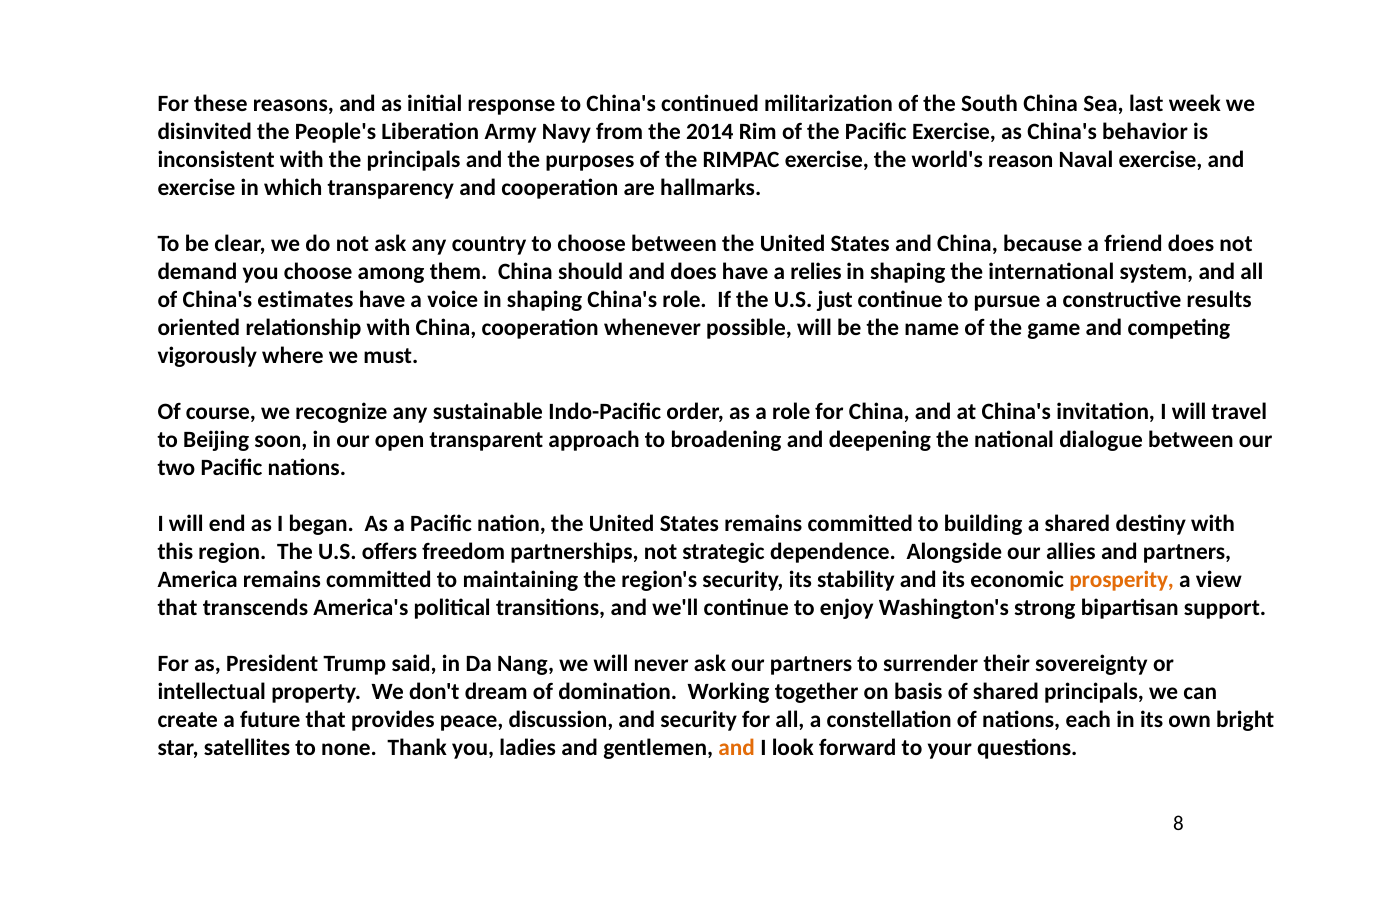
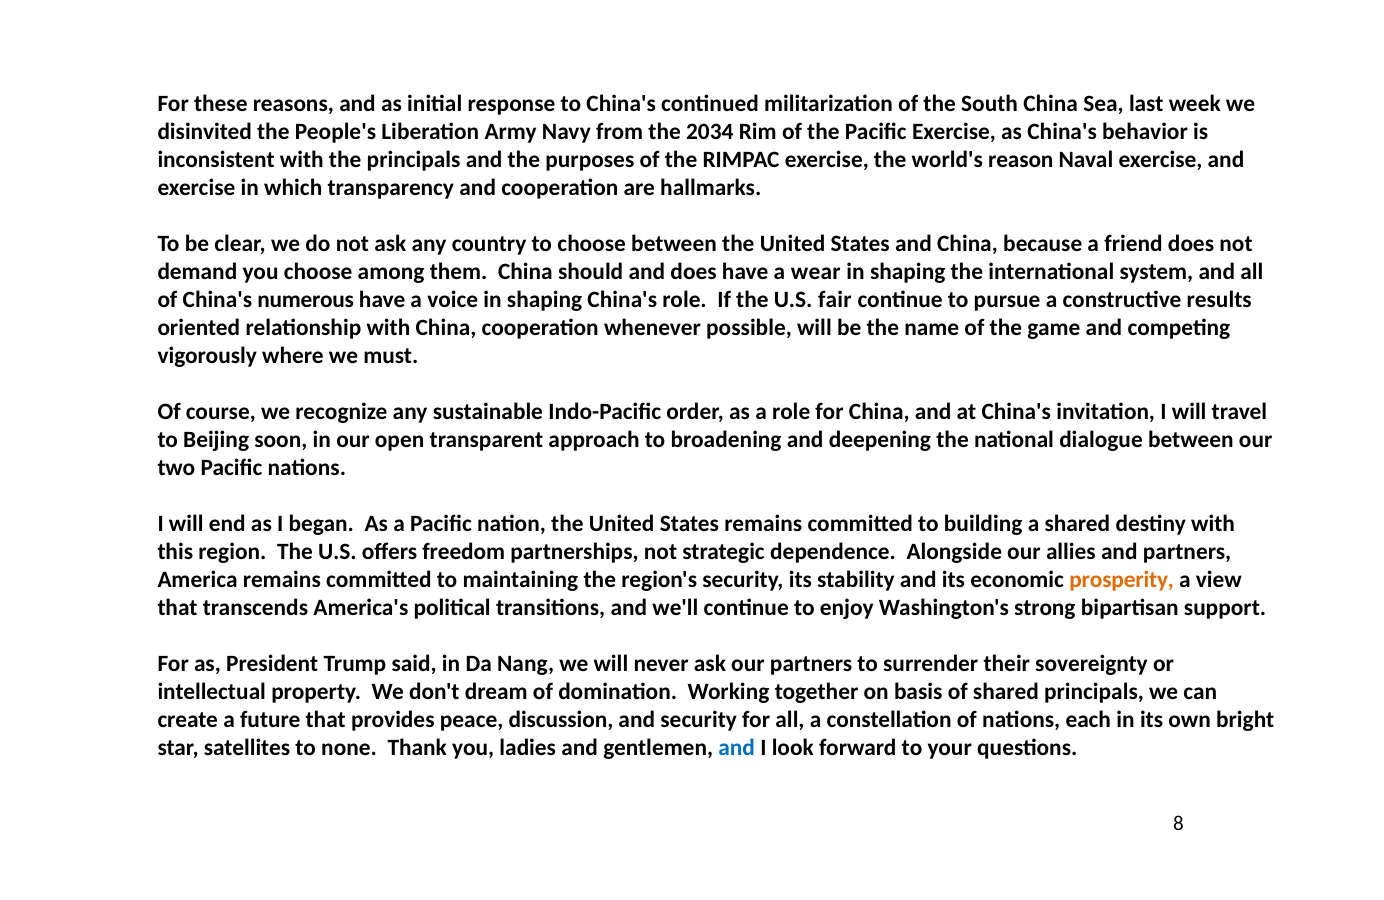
2014: 2014 -> 2034
relies: relies -> wear
estimates: estimates -> numerous
just: just -> fair
and at (737, 748) colour: orange -> blue
